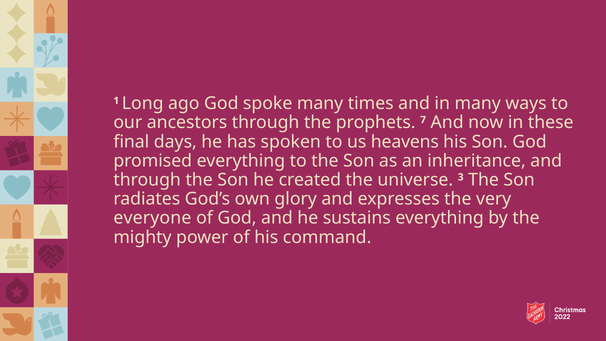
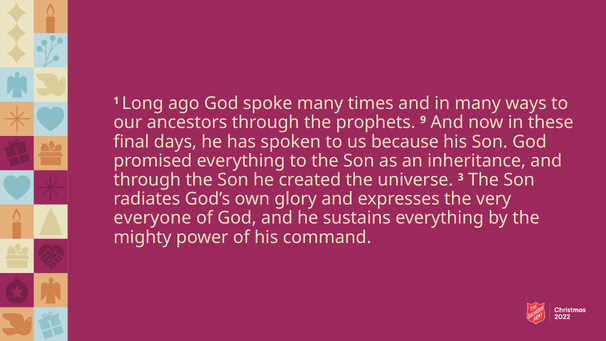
7: 7 -> 9
heavens: heavens -> because
